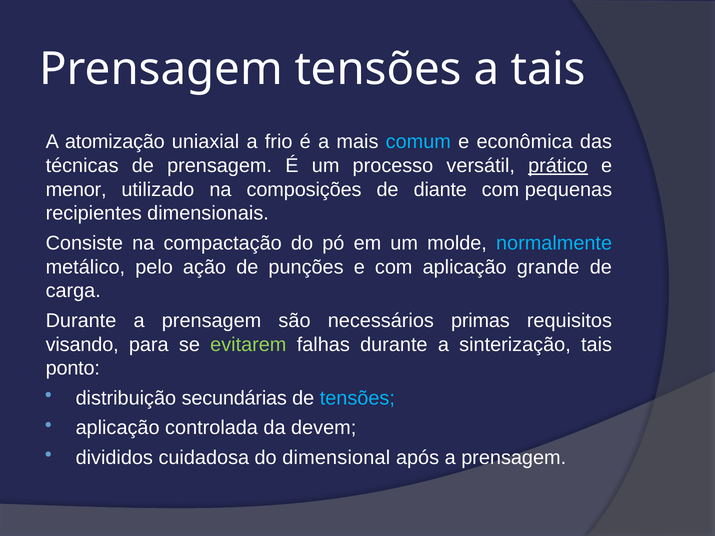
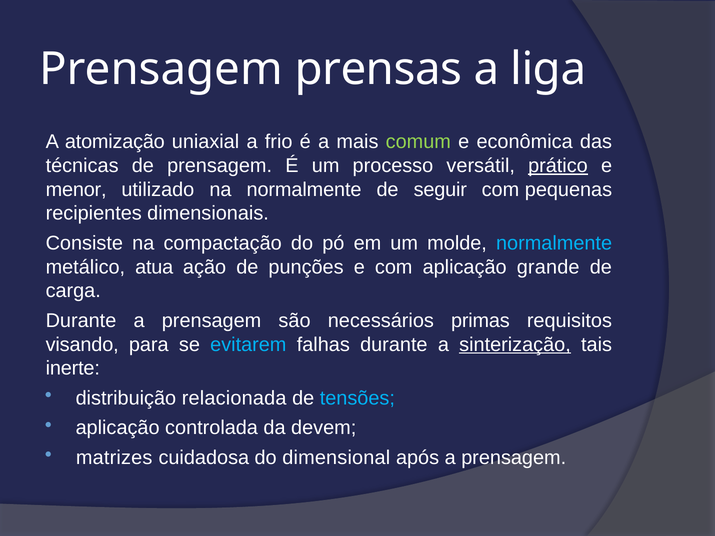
Prensagem tensões: tensões -> prensas
a tais: tais -> liga
comum colour: light blue -> light green
na composições: composições -> normalmente
diante: diante -> seguir
pelo: pelo -> atua
evitarem colour: light green -> light blue
sinterização underline: none -> present
ponto: ponto -> inerte
secundárias: secundárias -> relacionada
divididos: divididos -> matrizes
